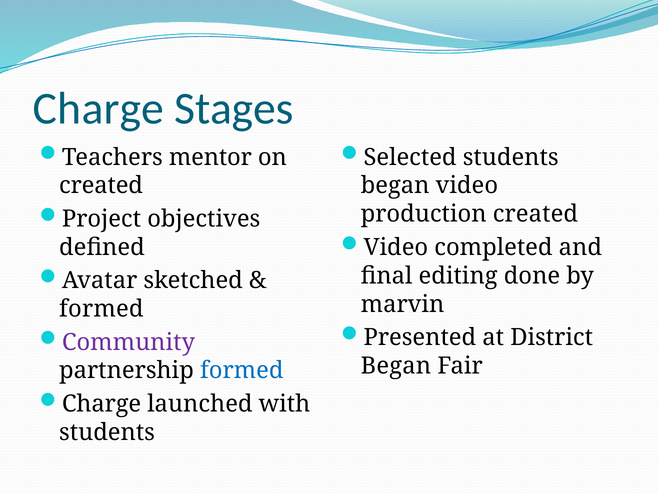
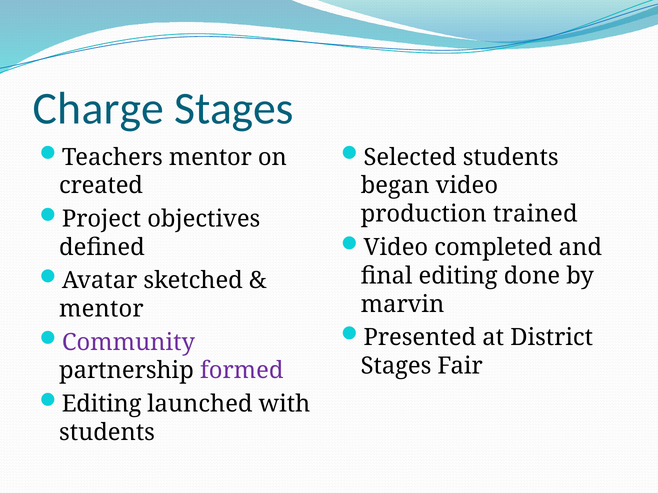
production created: created -> trained
formed at (101, 309): formed -> mentor
Began at (396, 366): Began -> Stages
formed at (242, 371) colour: blue -> purple
Charge at (102, 404): Charge -> Editing
